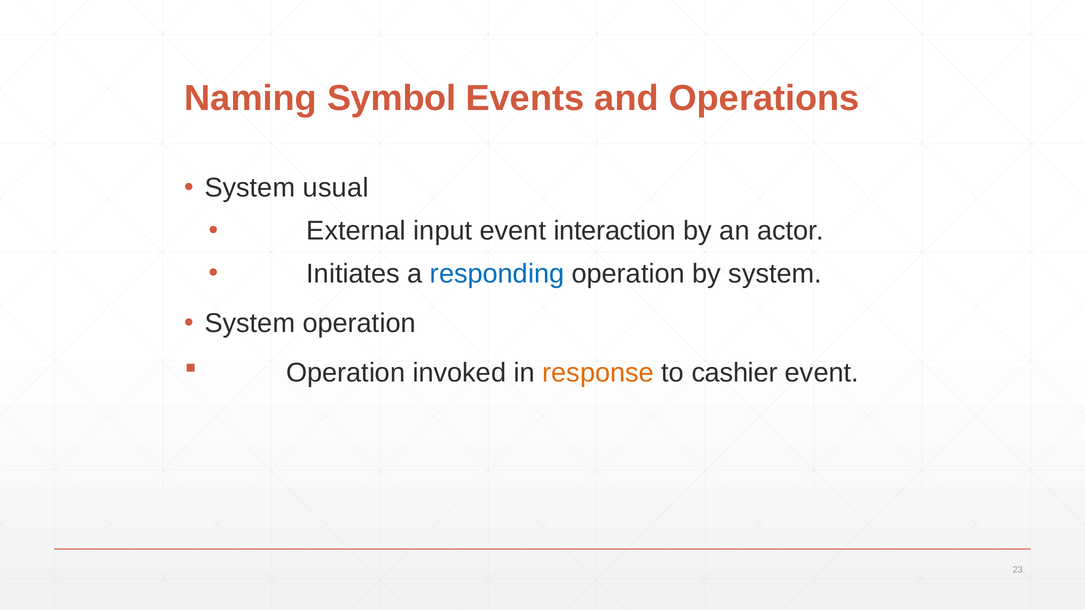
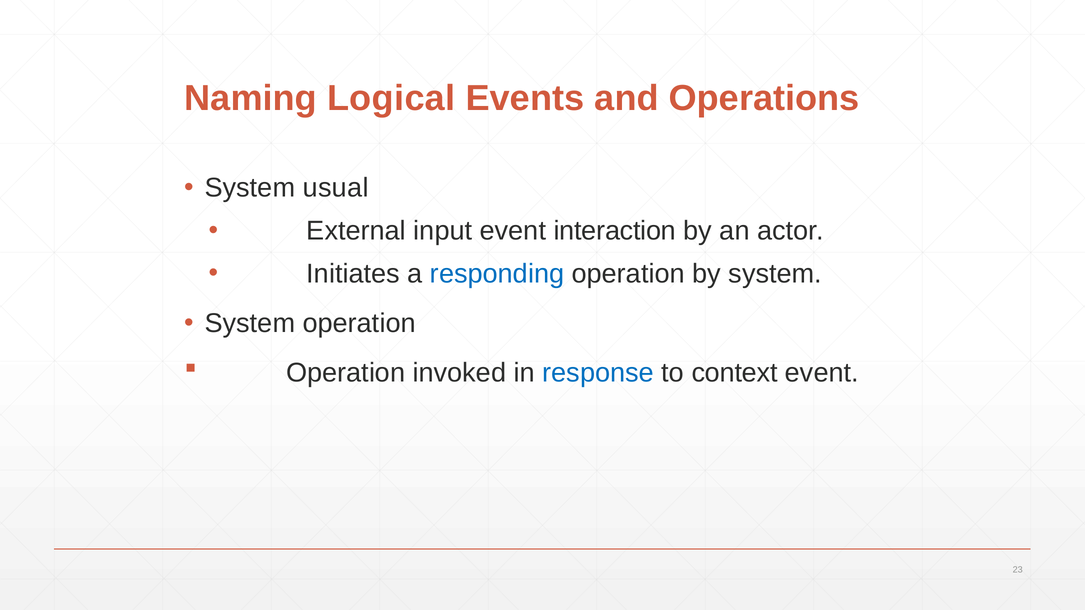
Symbol: Symbol -> Logical
response colour: orange -> blue
cashier: cashier -> context
